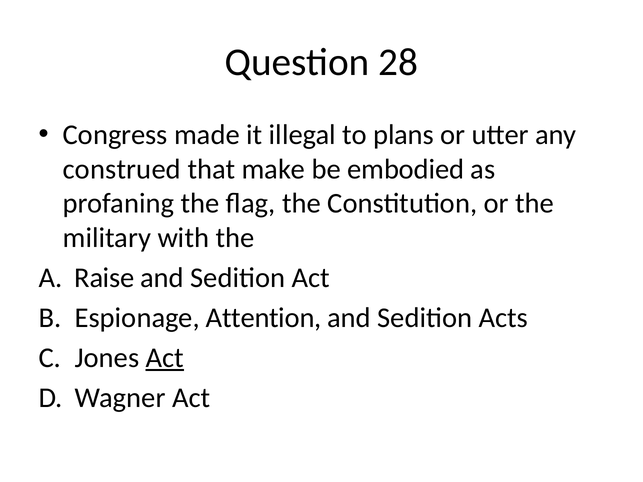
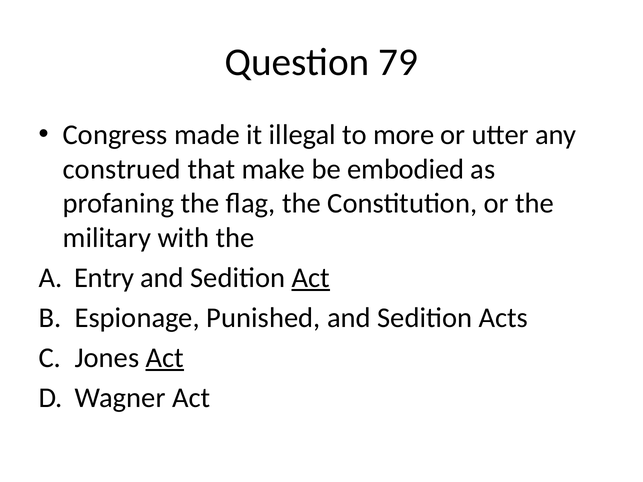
28: 28 -> 79
plans: plans -> more
Raise: Raise -> Entry
Act at (311, 278) underline: none -> present
Attention: Attention -> Punished
